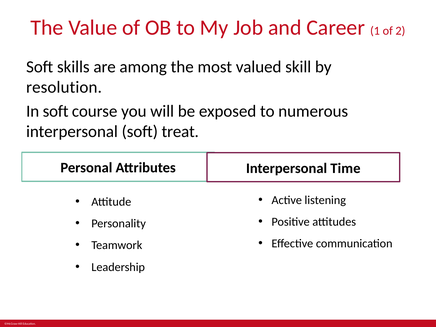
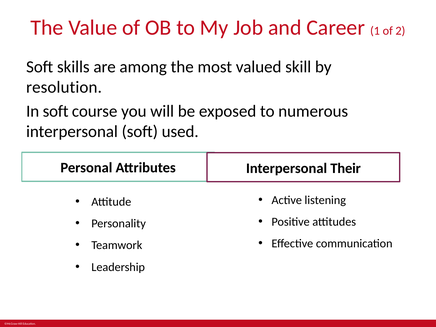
treat: treat -> used
Time: Time -> Their
